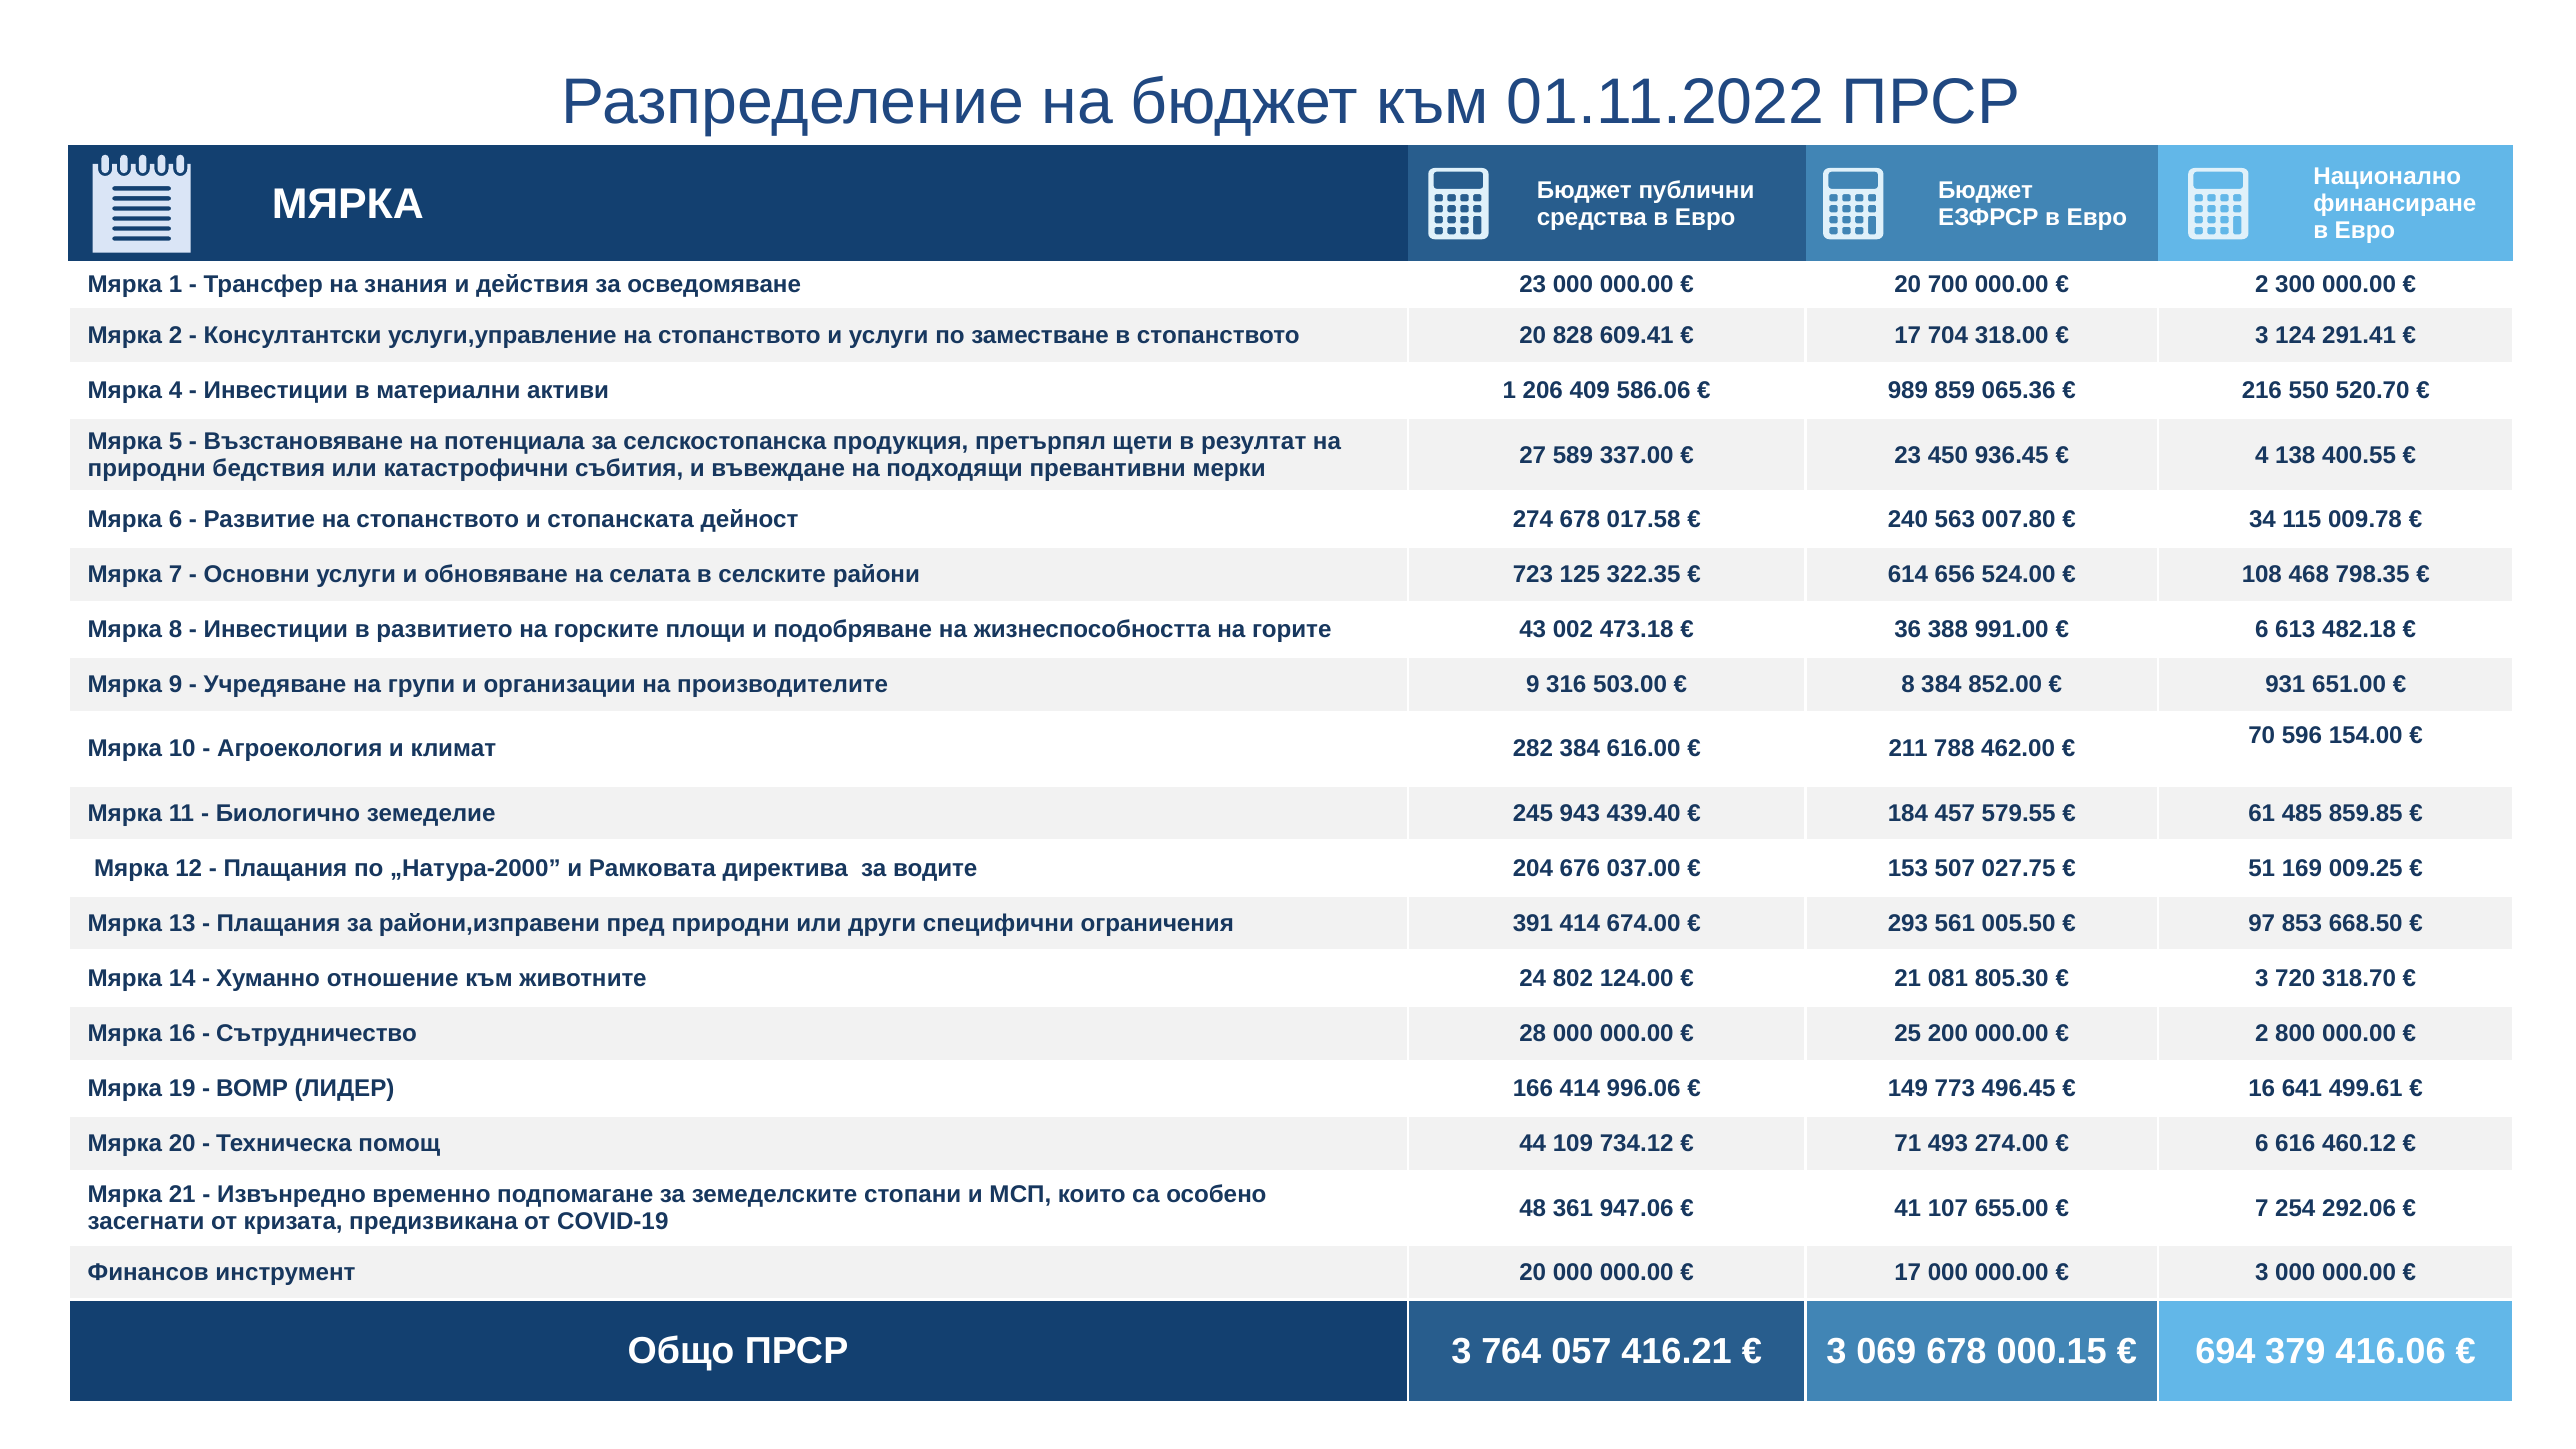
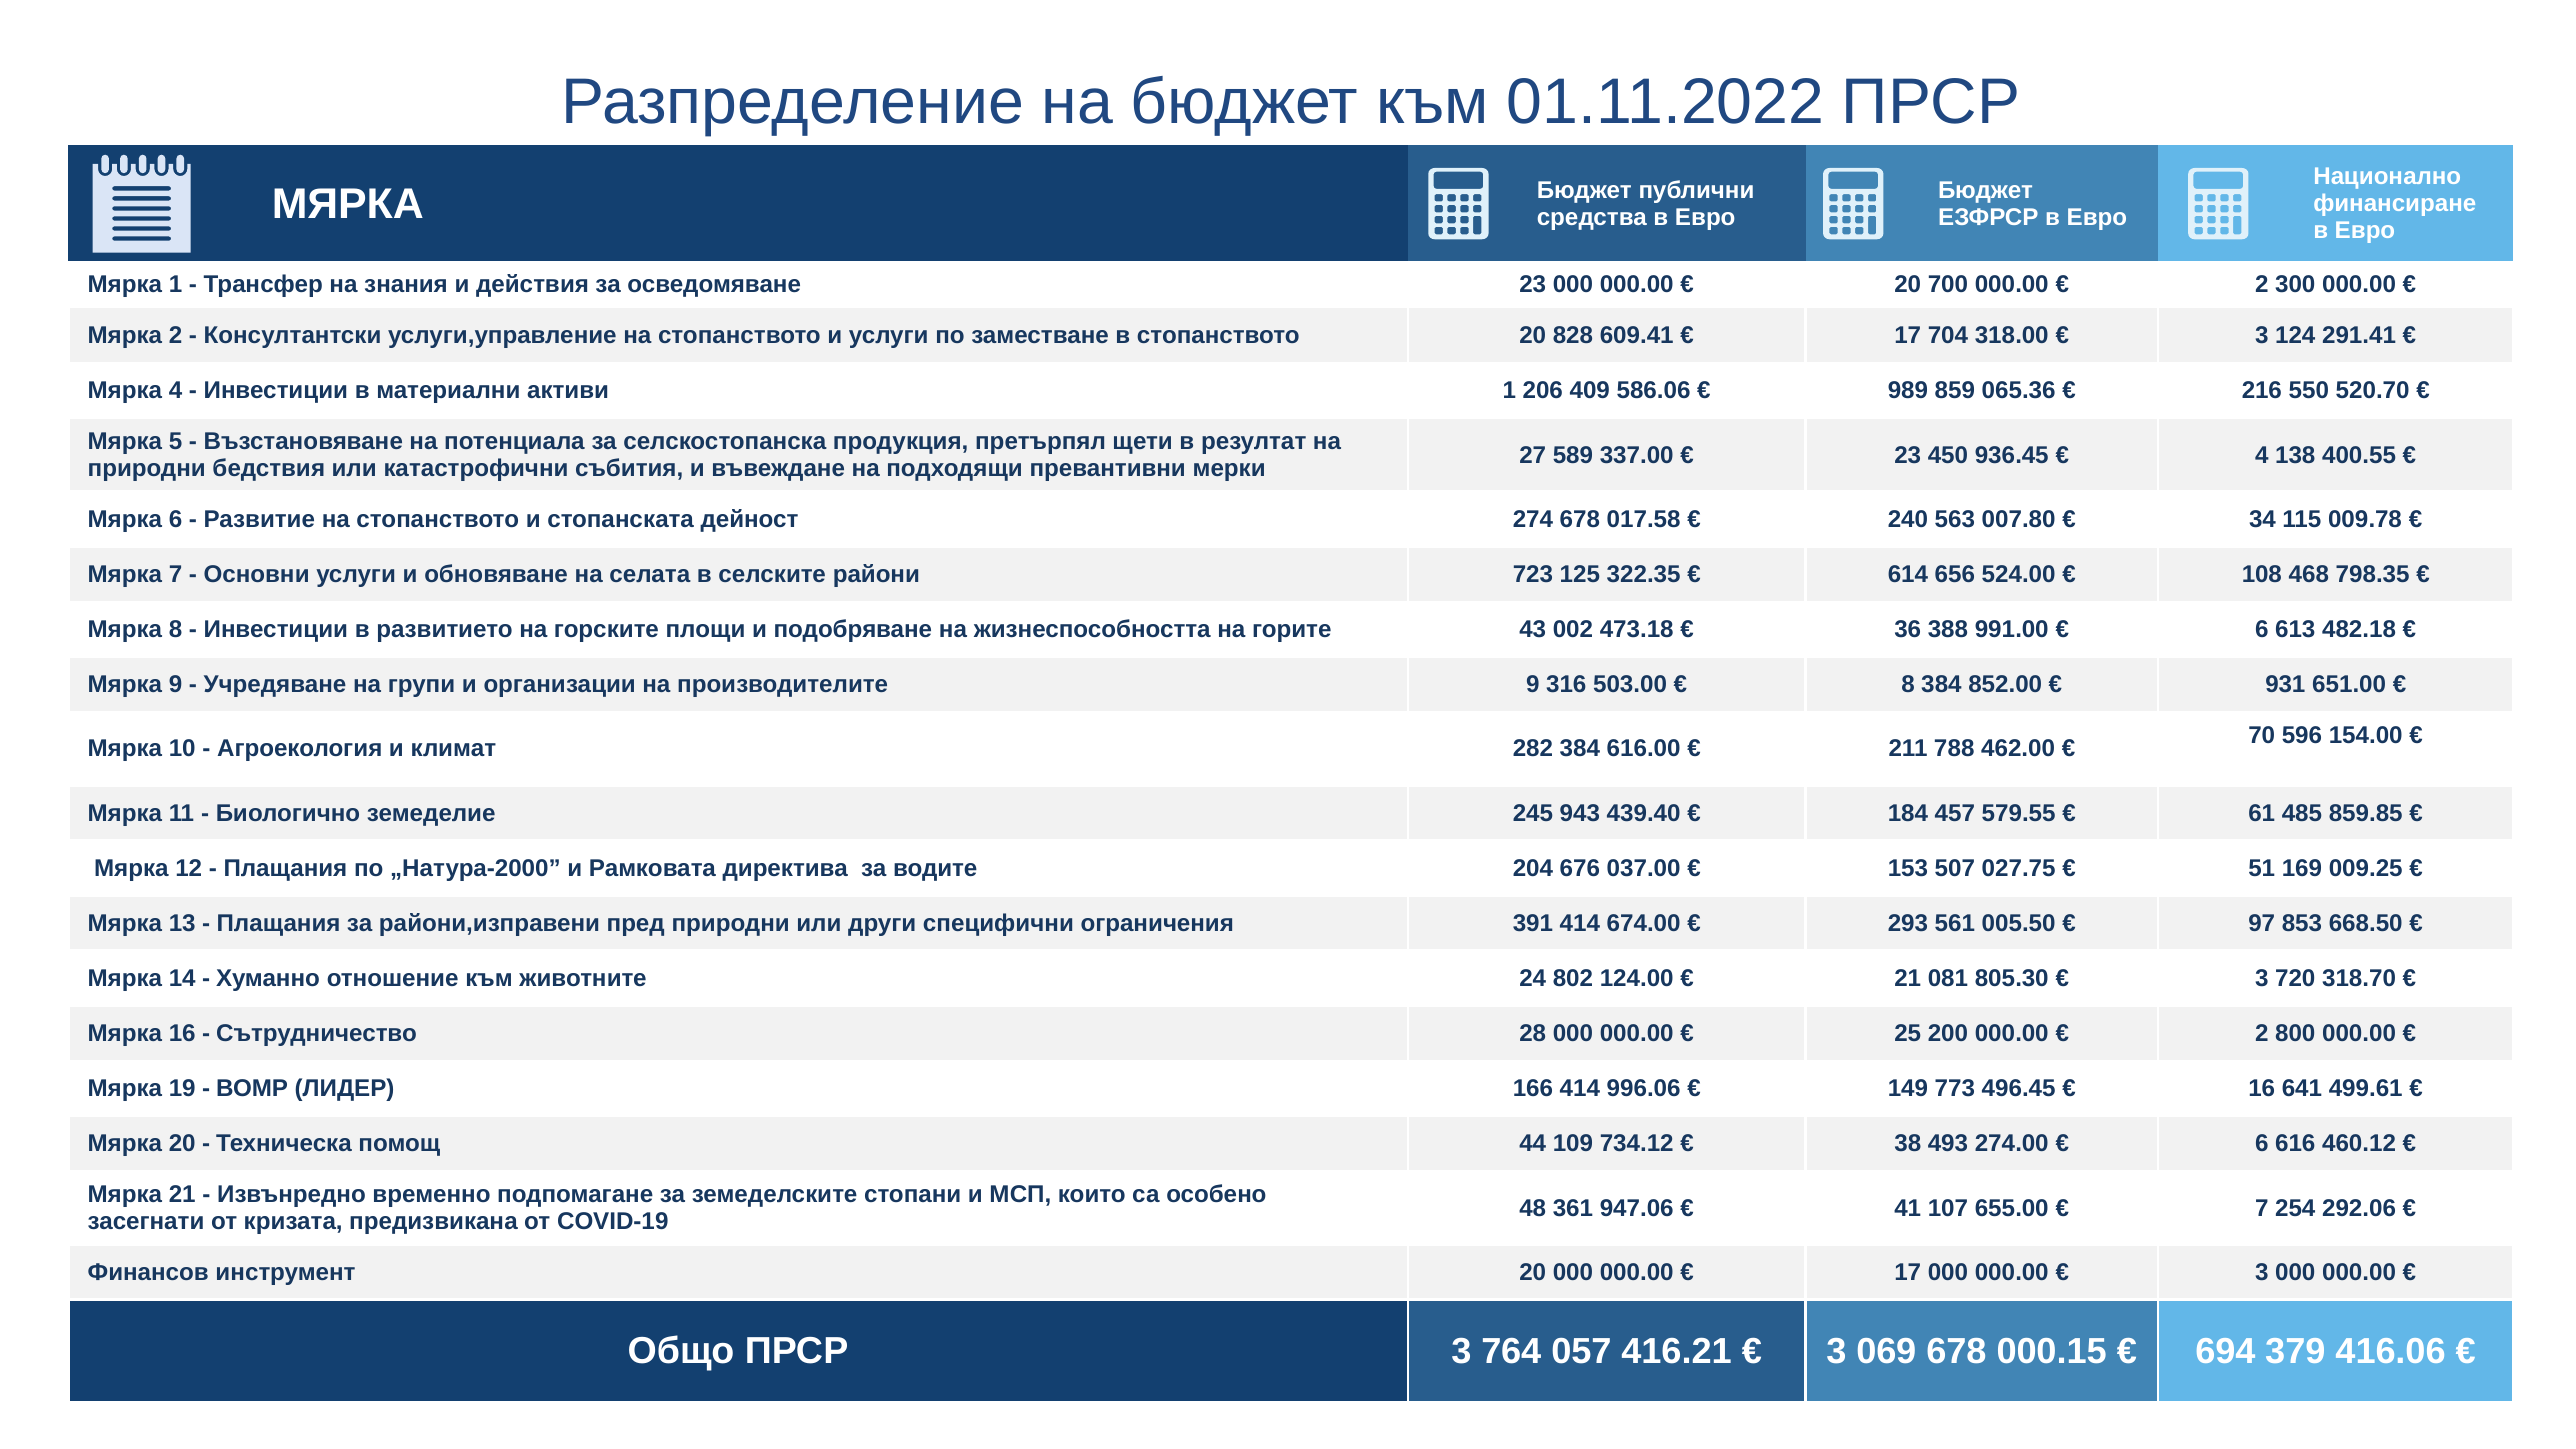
71: 71 -> 38
